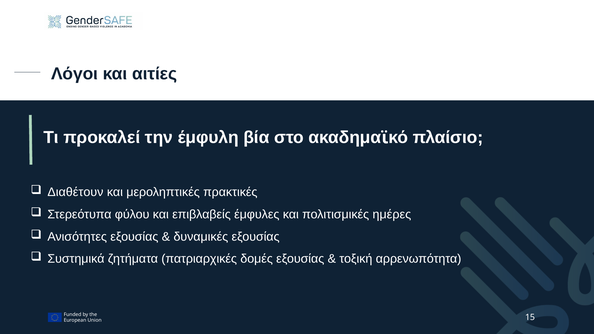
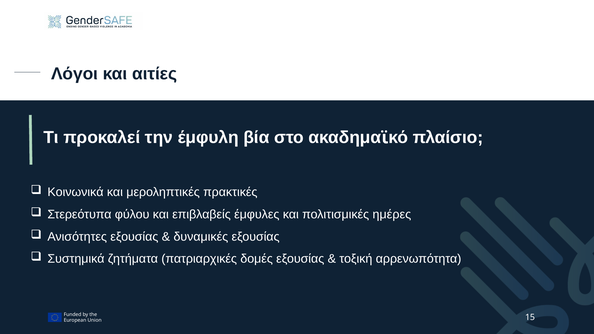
Διαθέτουν: Διαθέτουν -> Κοινωνικά
